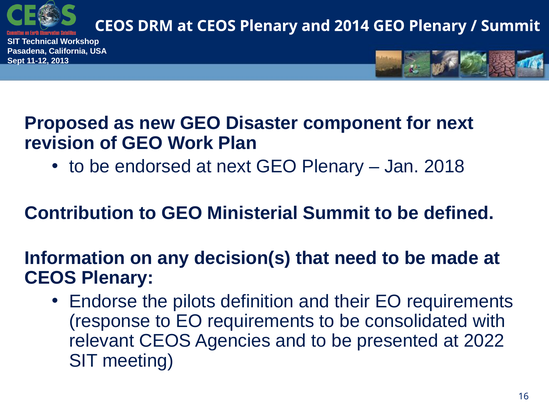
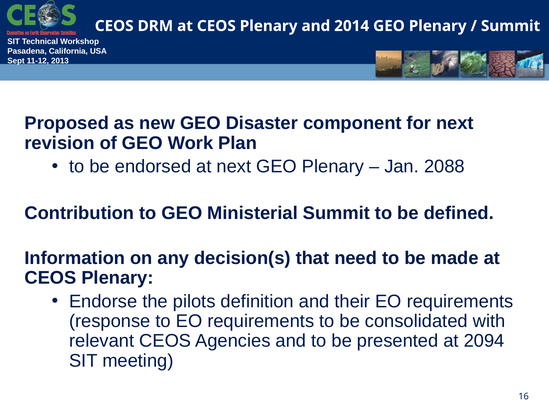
2018: 2018 -> 2088
2022: 2022 -> 2094
